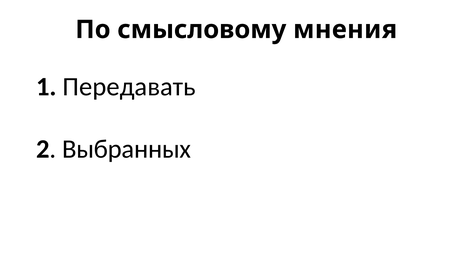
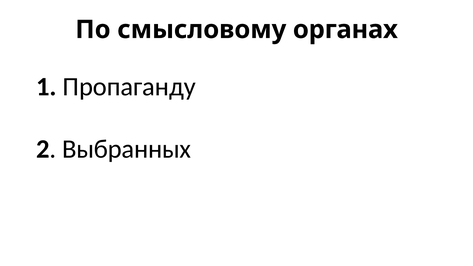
мнения: мнения -> органах
Передавать: Передавать -> Пропаганду
